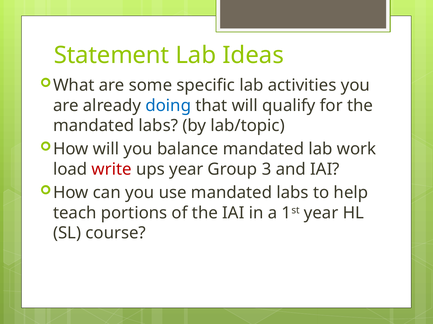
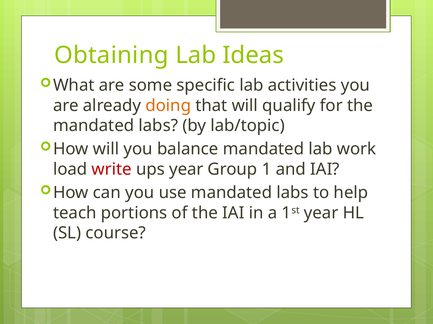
Statement: Statement -> Obtaining
doing colour: blue -> orange
3: 3 -> 1
